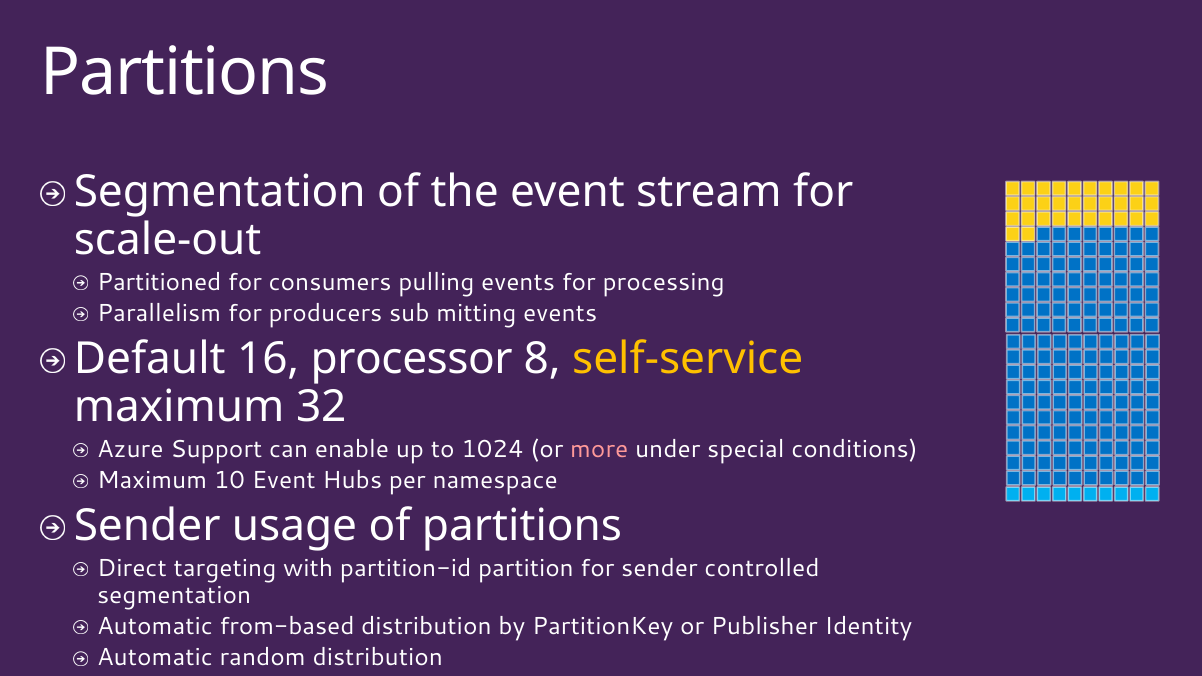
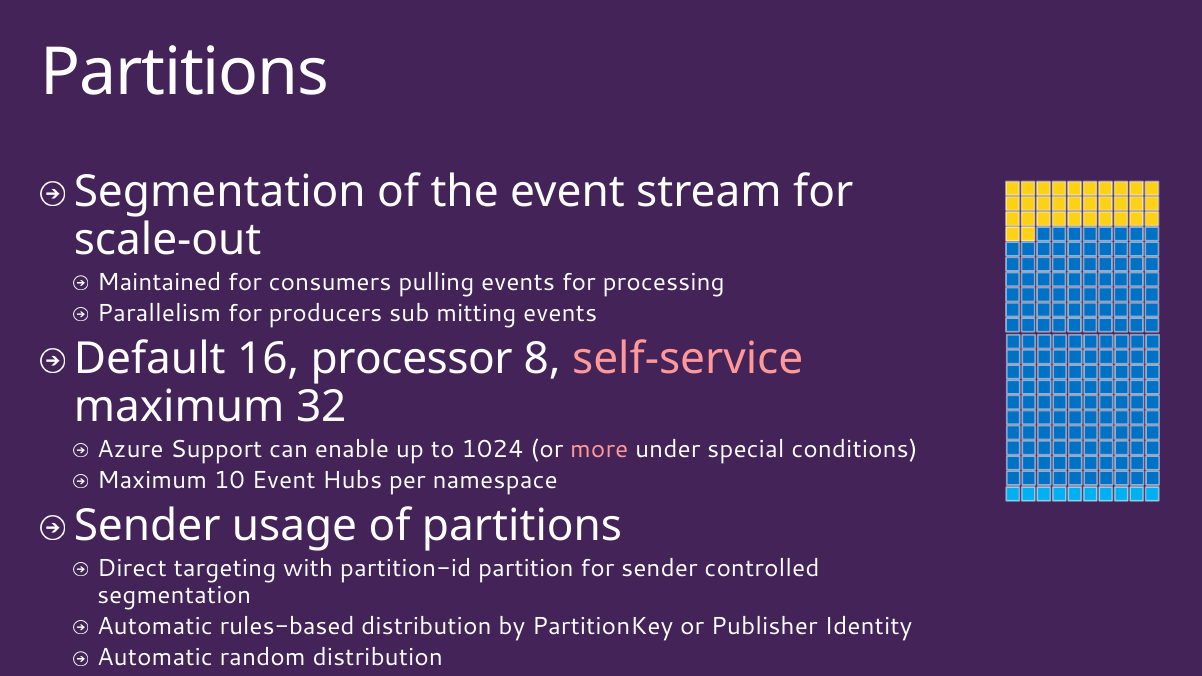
Partitioned: Partitioned -> Maintained
self-service colour: yellow -> pink
from-based: from-based -> rules-based
